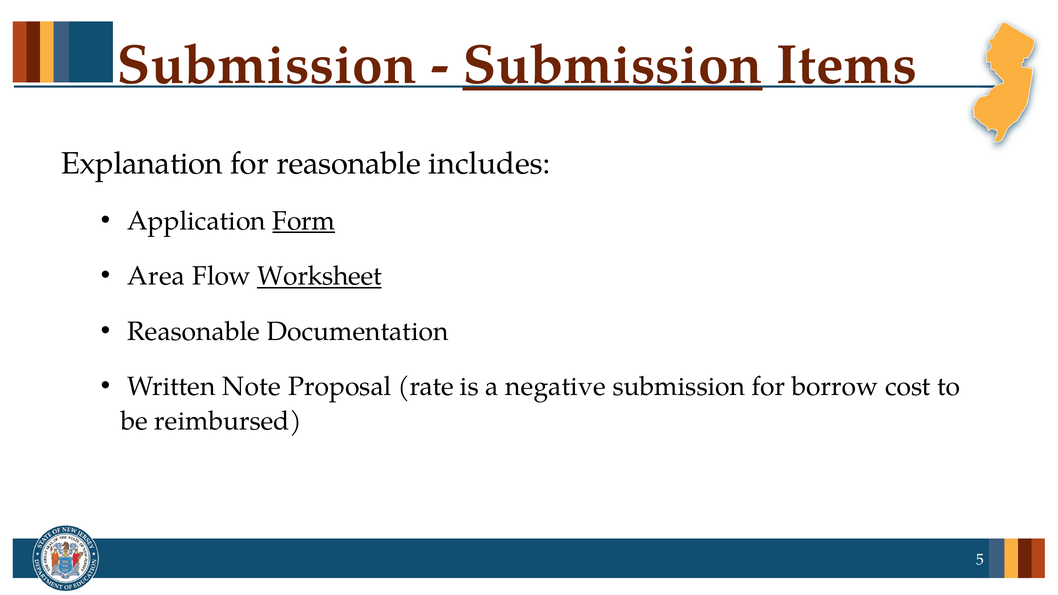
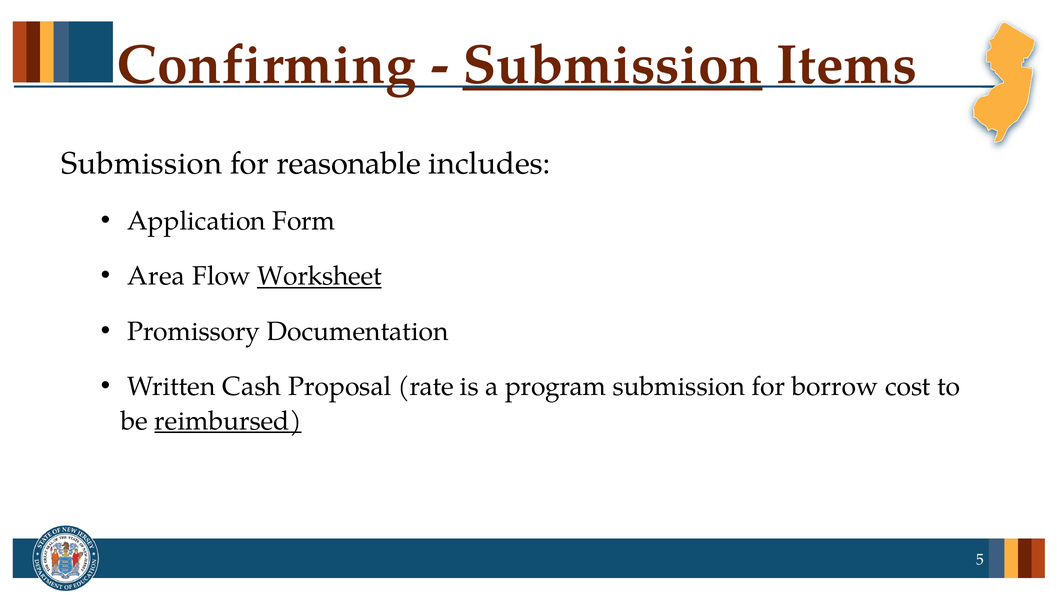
Submission at (267, 65): Submission -> Confirming
Explanation at (142, 163): Explanation -> Submission
Form underline: present -> none
Reasonable at (194, 331): Reasonable -> Promissory
Note: Note -> Cash
negative: negative -> program
reimbursed underline: none -> present
